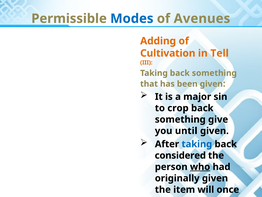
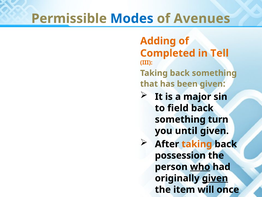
Cultivation: Cultivation -> Completed
crop: crop -> field
give: give -> turn
taking at (197, 144) colour: blue -> orange
considered: considered -> possession
given at (215, 178) underline: none -> present
